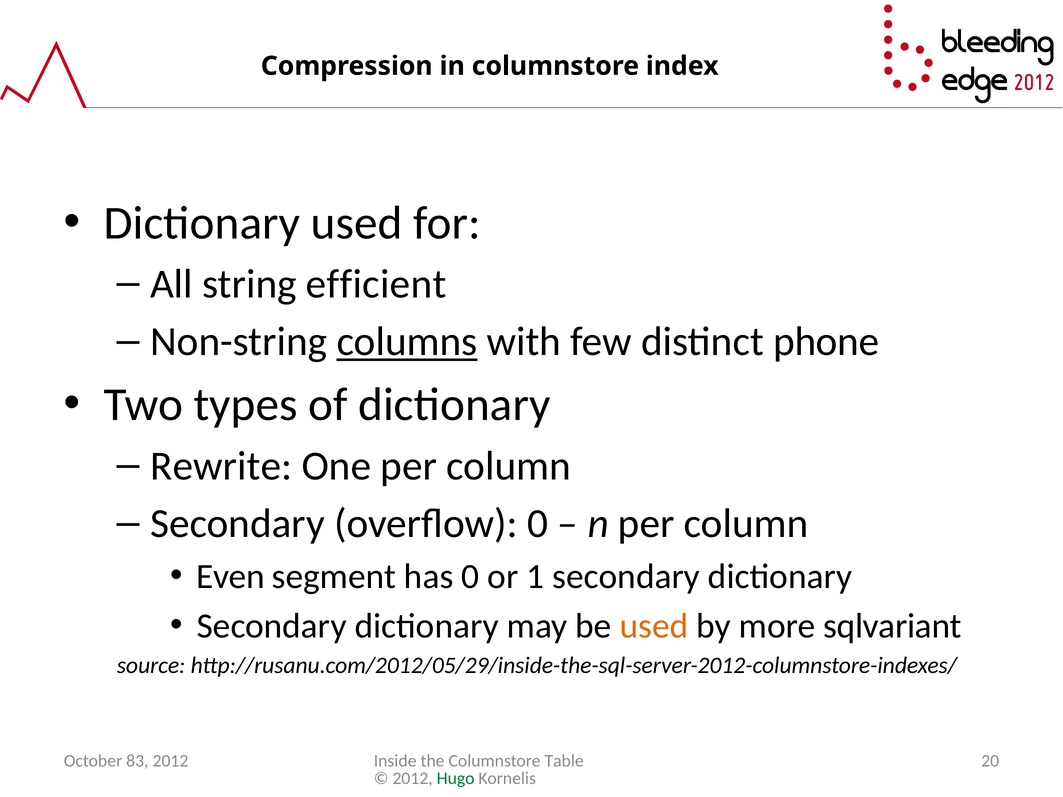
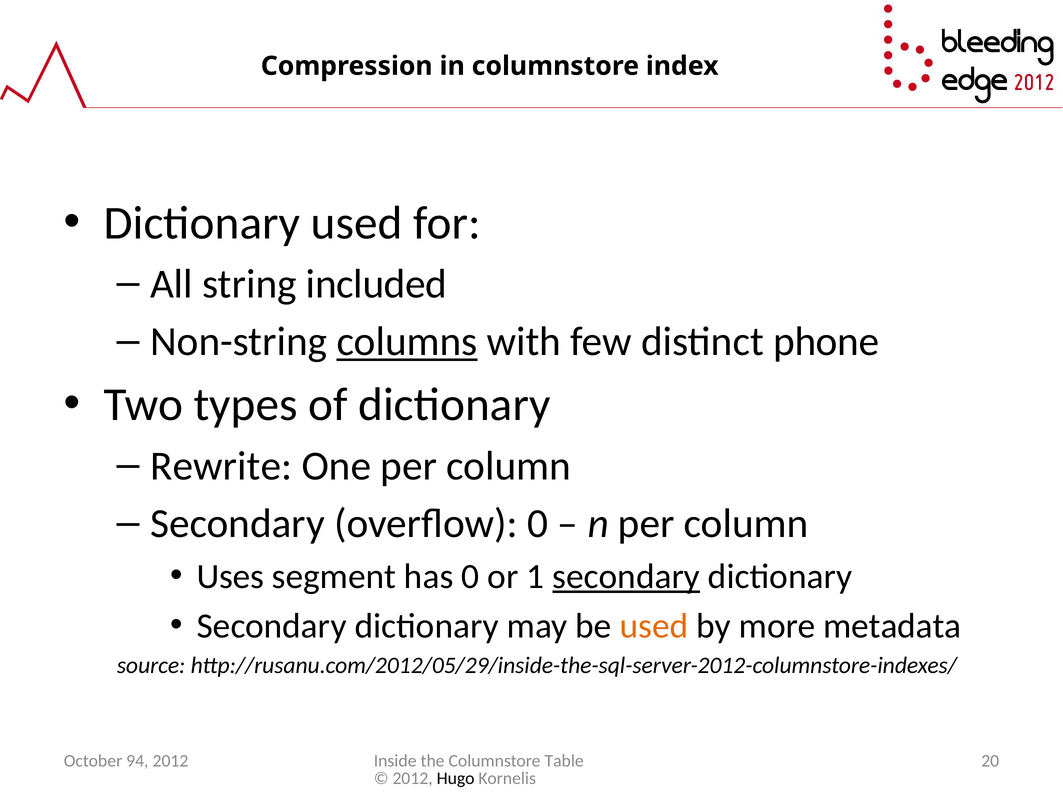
efficient: efficient -> included
Even: Even -> Uses
secondary at (626, 577) underline: none -> present
sqlvariant: sqlvariant -> metadata
83: 83 -> 94
Hugo colour: green -> black
